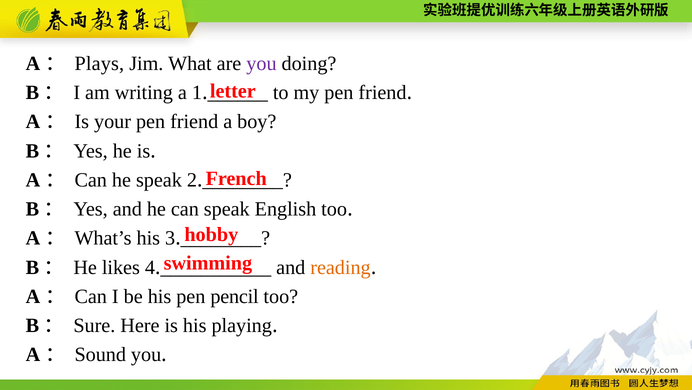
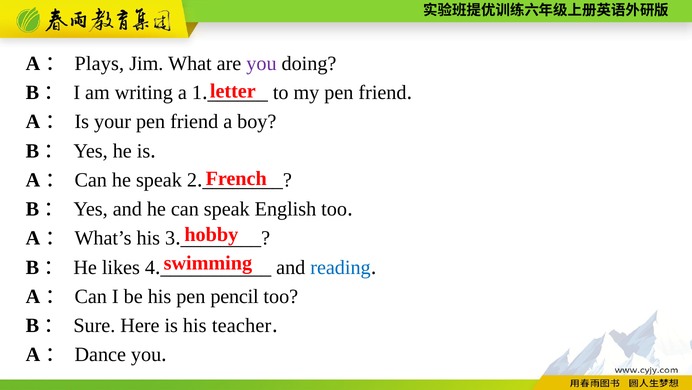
reading colour: orange -> blue
playing: playing -> teacher
Sound: Sound -> Dance
